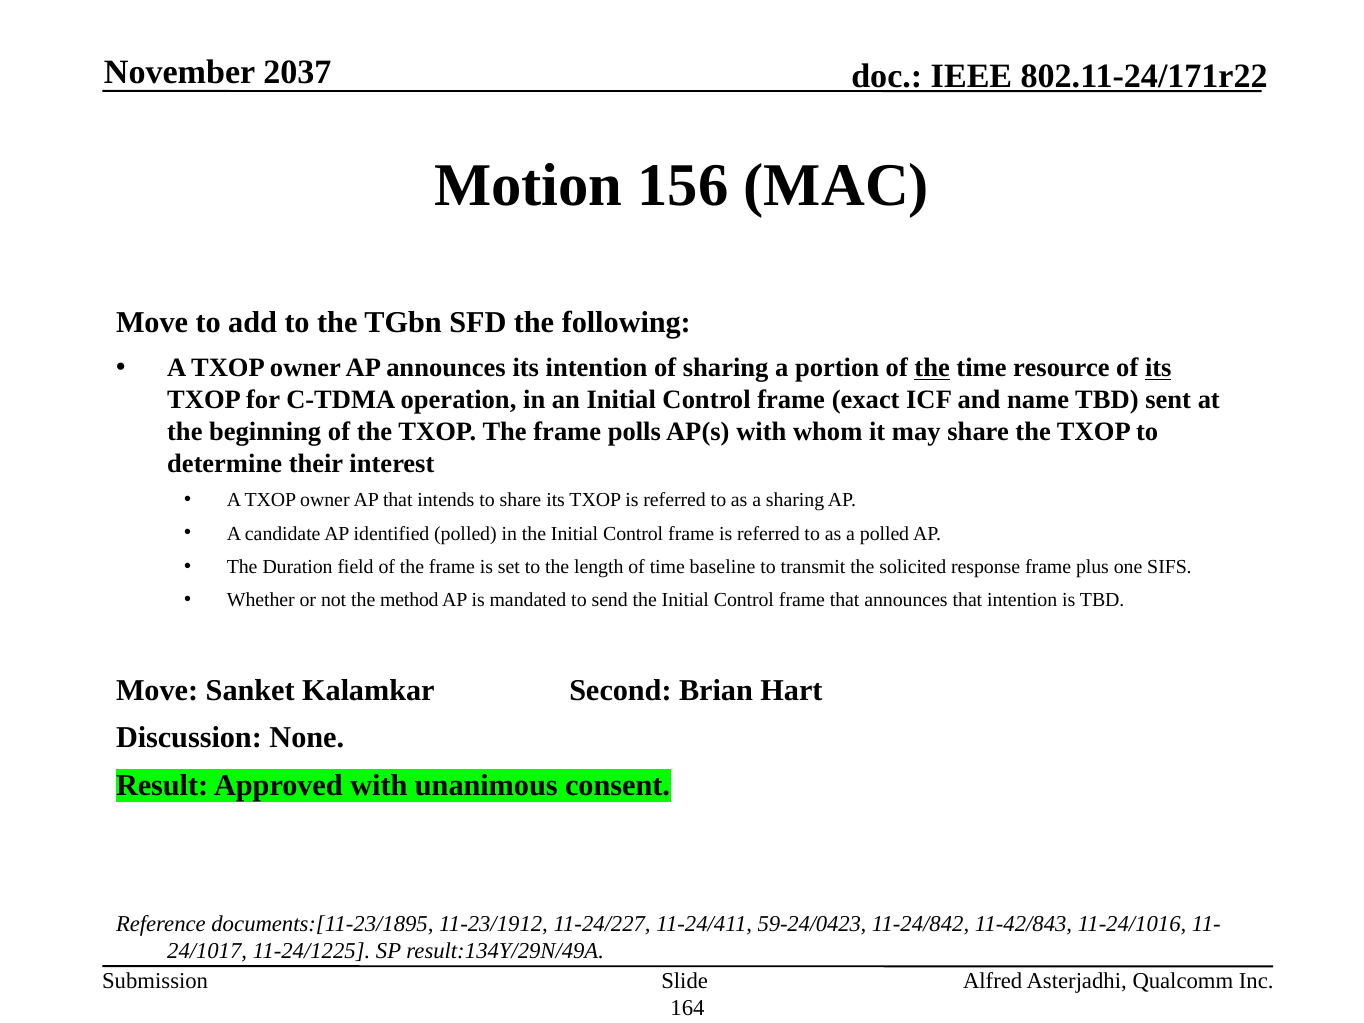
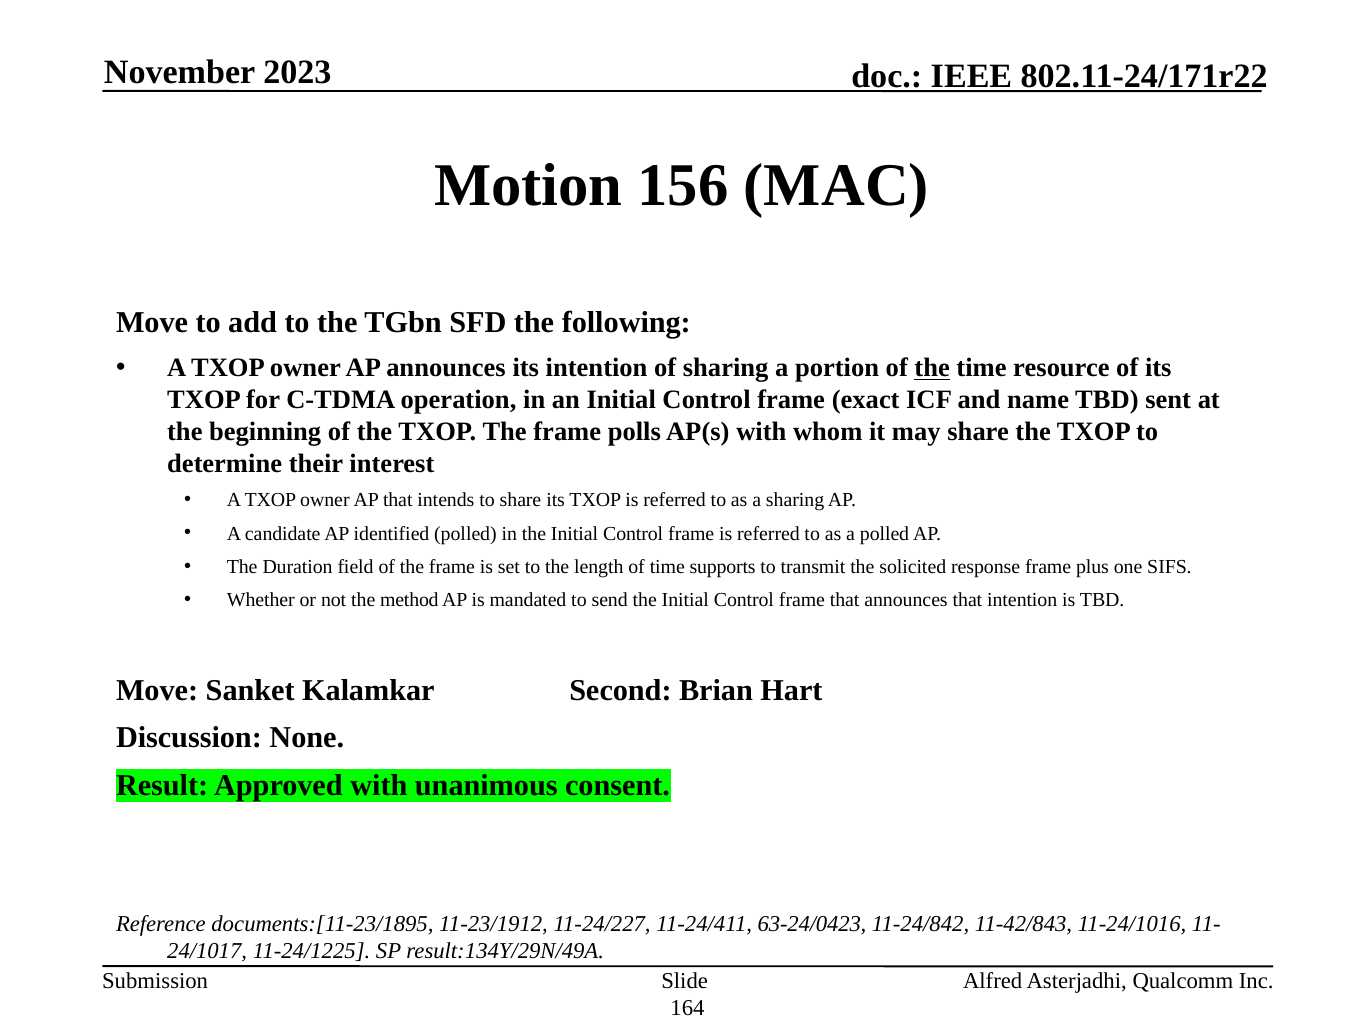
2037: 2037 -> 2023
its at (1158, 368) underline: present -> none
baseline: baseline -> supports
59-24/0423: 59-24/0423 -> 63-24/0423
